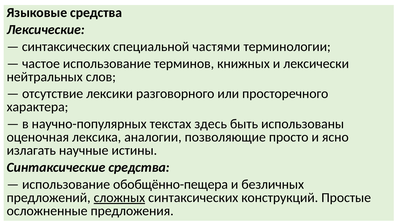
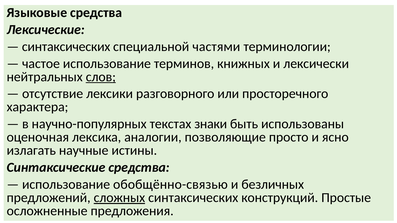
слов underline: none -> present
здесь: здесь -> знаки
обобщённо-пещера: обобщённо-пещера -> обобщённо-связью
